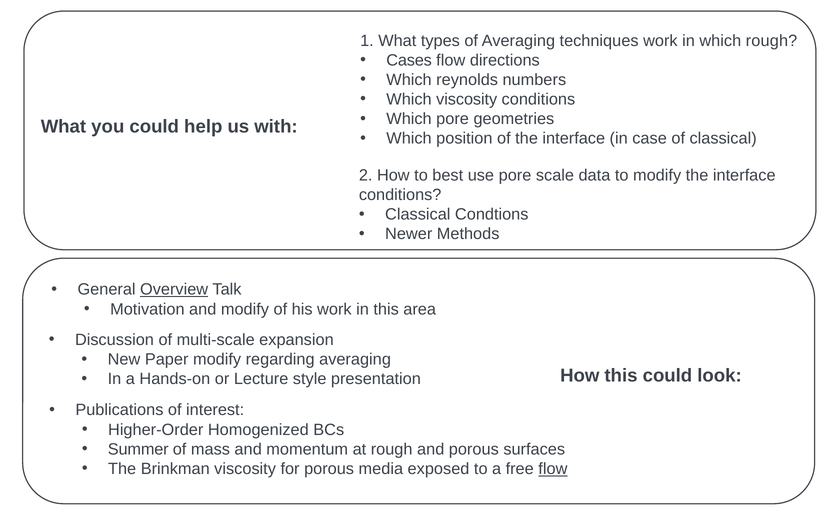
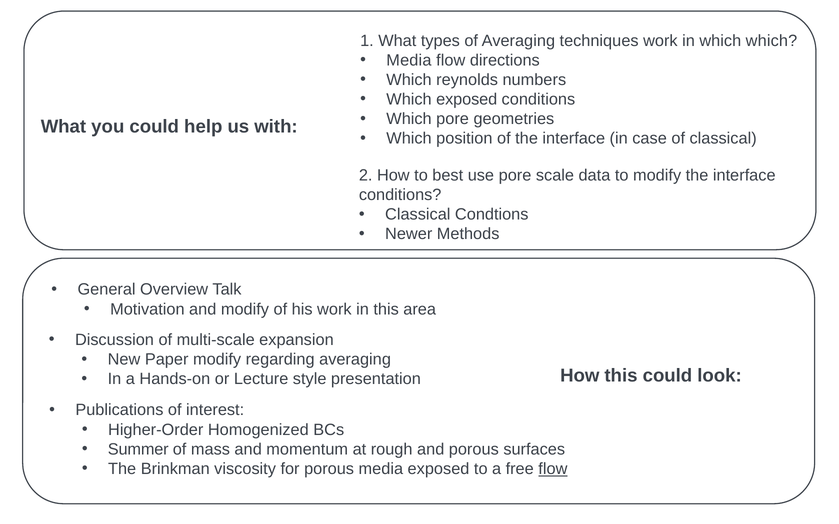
which rough: rough -> which
Cases at (409, 60): Cases -> Media
Which viscosity: viscosity -> exposed
Overview underline: present -> none
